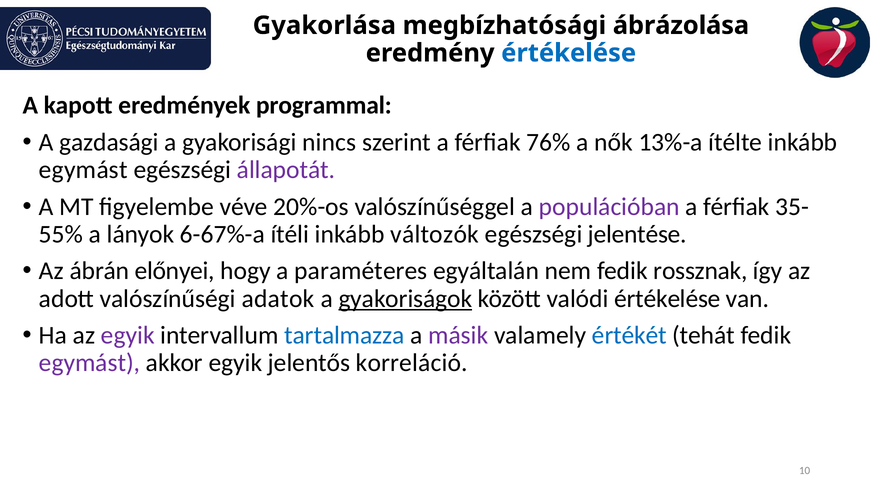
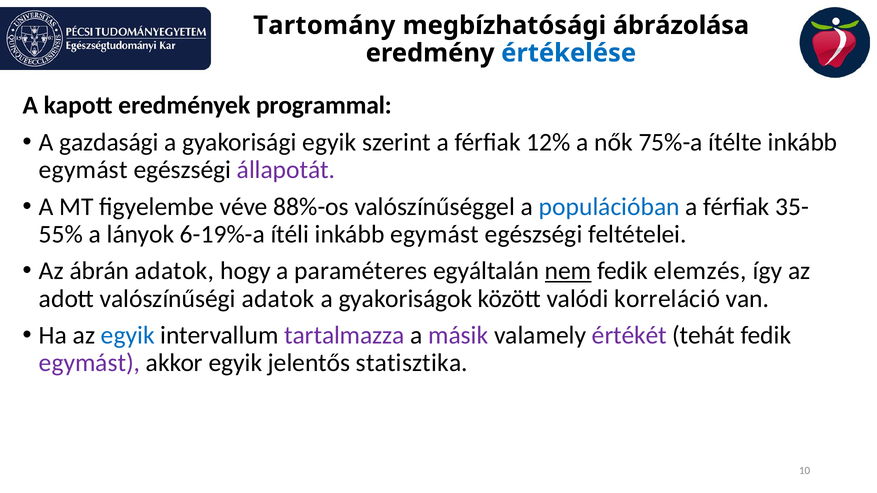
Gyakorlása: Gyakorlása -> Tartomány
gyakorisági nincs: nincs -> egyik
76%: 76% -> 12%
13%-a: 13%-a -> 75%-a
20%-os: 20%-os -> 88%-os
populációban colour: purple -> blue
6-67%-a: 6-67%-a -> 6-19%-a
ítéli inkább változók: változók -> egymást
jelentése: jelentése -> feltételei
ábrán előnyei: előnyei -> adatok
nem underline: none -> present
rossznak: rossznak -> elemzés
gyakoriságok underline: present -> none
valódi értékelése: értékelése -> korreláció
egyik at (128, 336) colour: purple -> blue
tartalmazza colour: blue -> purple
értékét colour: blue -> purple
korreláció: korreláció -> statisztika
